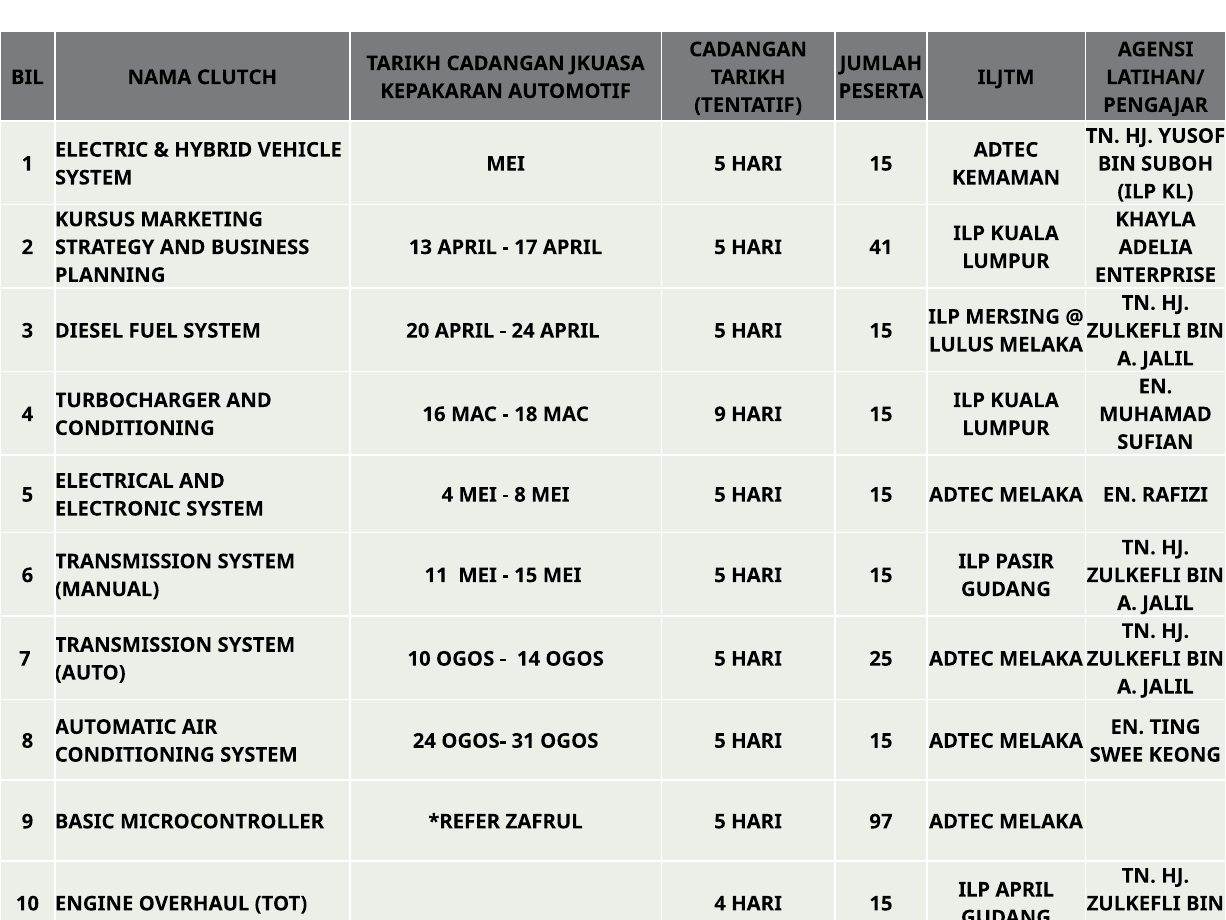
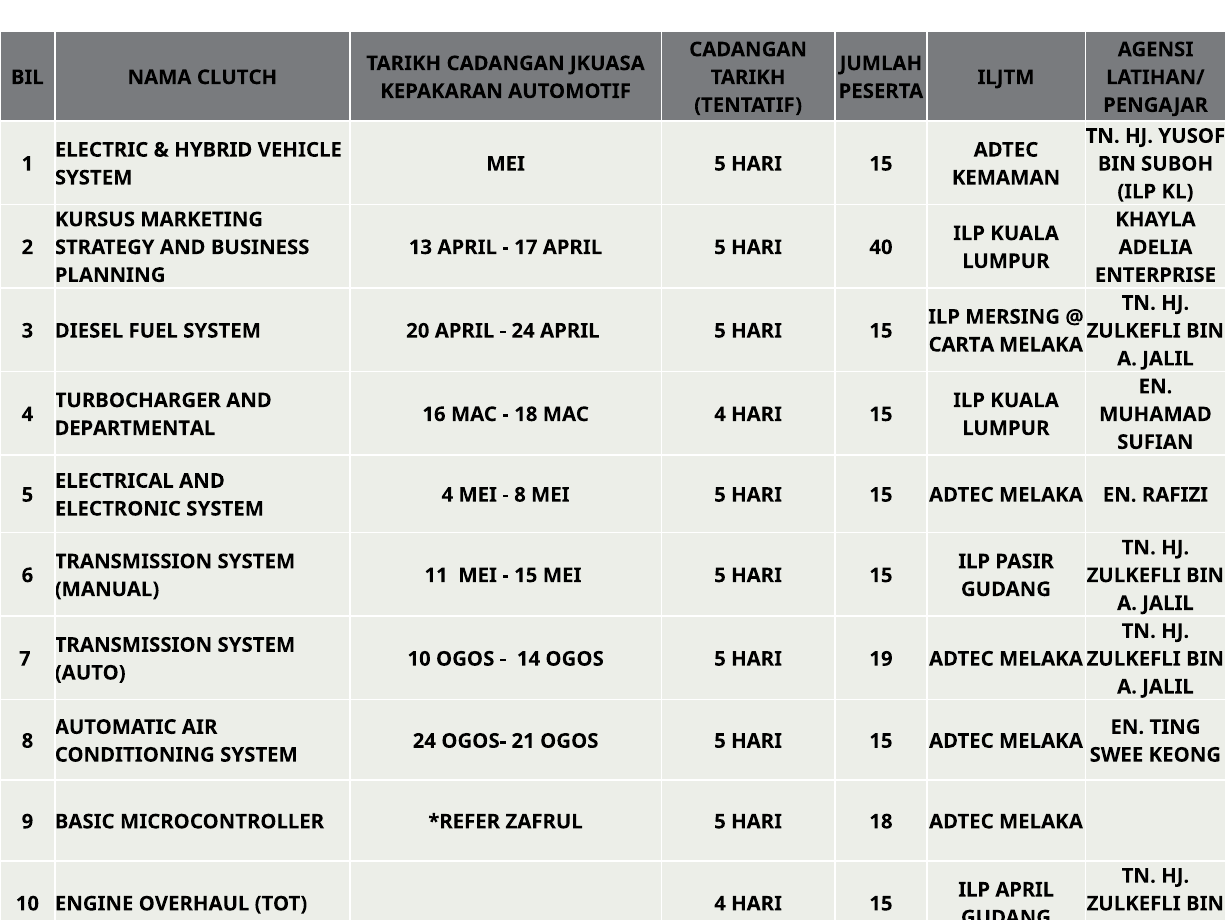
41: 41 -> 40
LULUS: LULUS -> CARTA
MAC 9: 9 -> 4
CONDITIONING at (135, 428): CONDITIONING -> DEPARTMENTAL
25: 25 -> 19
31: 31 -> 21
HARI 97: 97 -> 18
